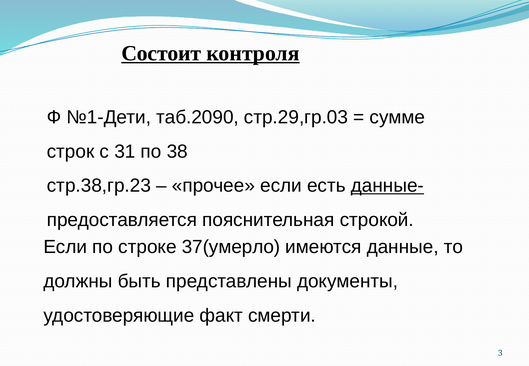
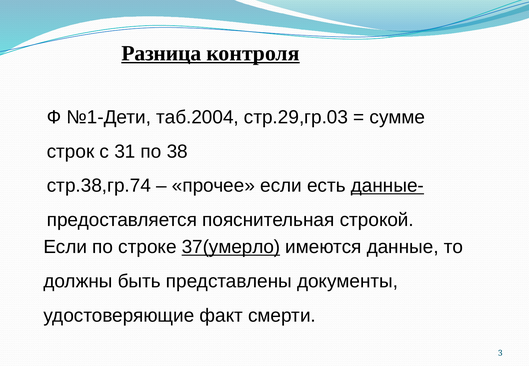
Состоит: Состоит -> Разница
таб.2090: таб.2090 -> таб.2004
стр.38,гр.23: стр.38,гр.23 -> стр.38,гр.74
37(умерло underline: none -> present
